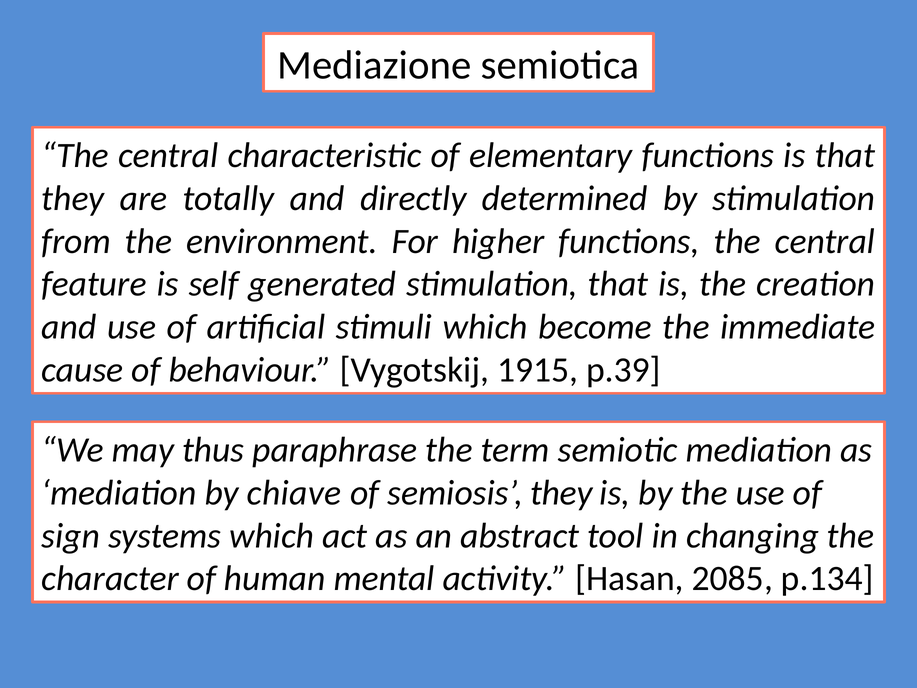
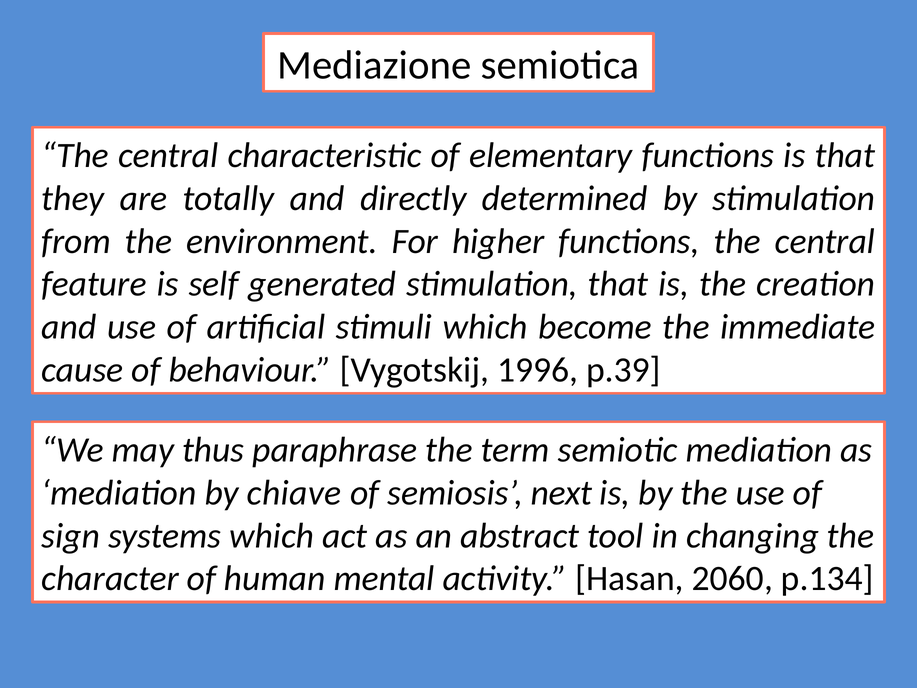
1915: 1915 -> 1996
semiosis they: they -> next
2085: 2085 -> 2060
